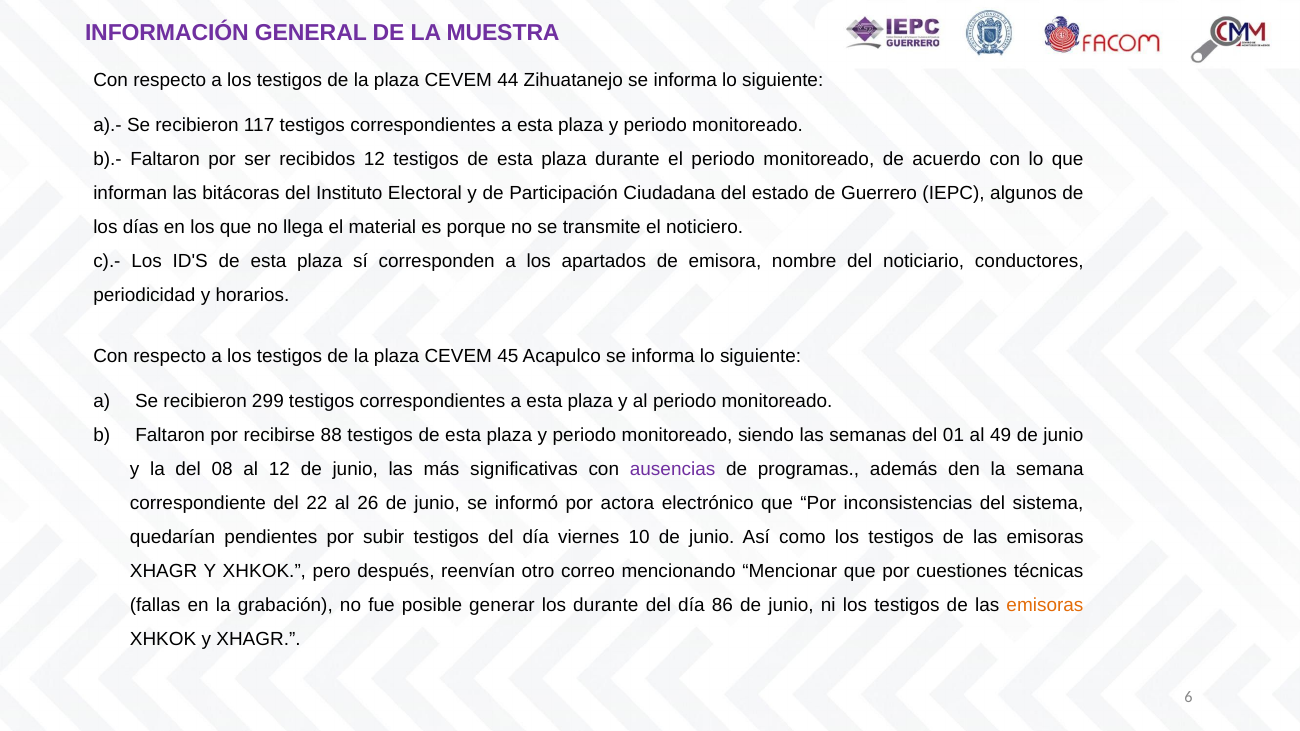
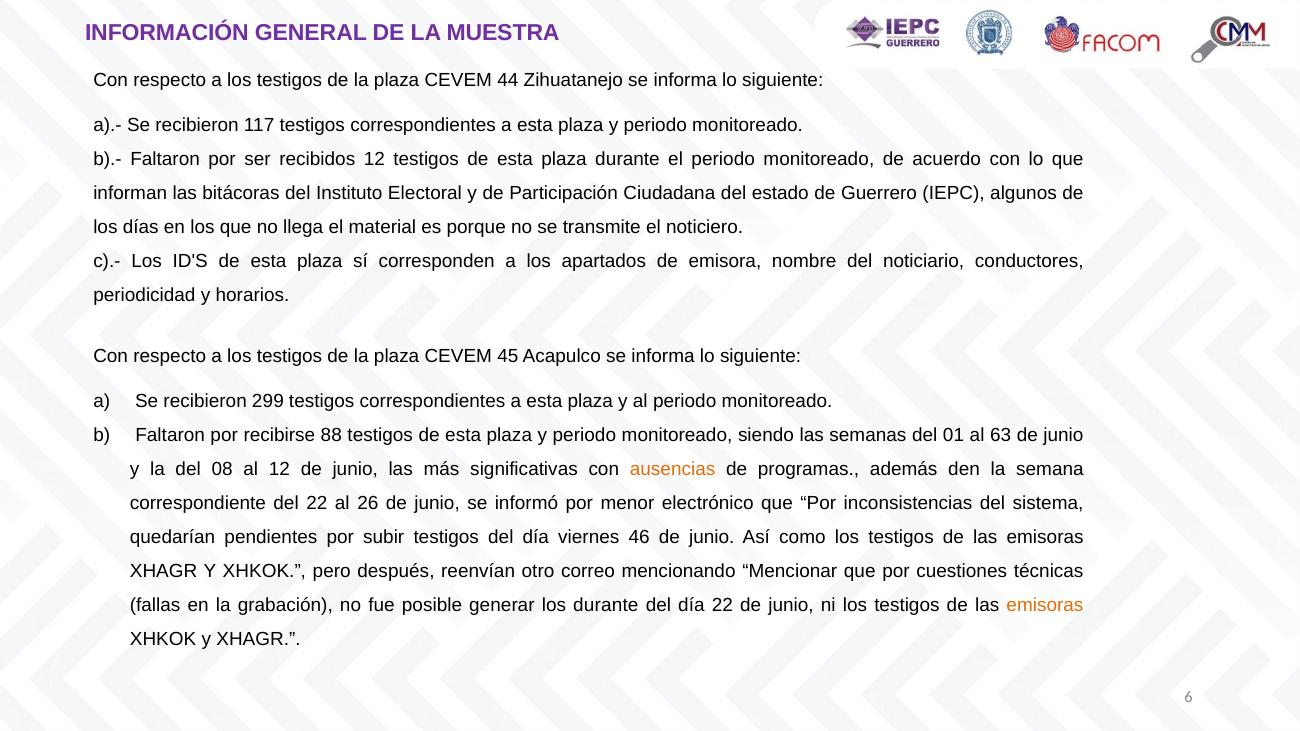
49: 49 -> 63
ausencias colour: purple -> orange
actora: actora -> menor
10: 10 -> 46
día 86: 86 -> 22
